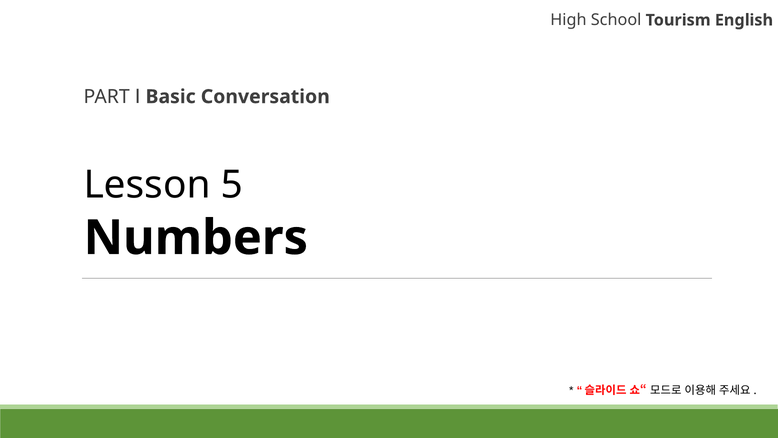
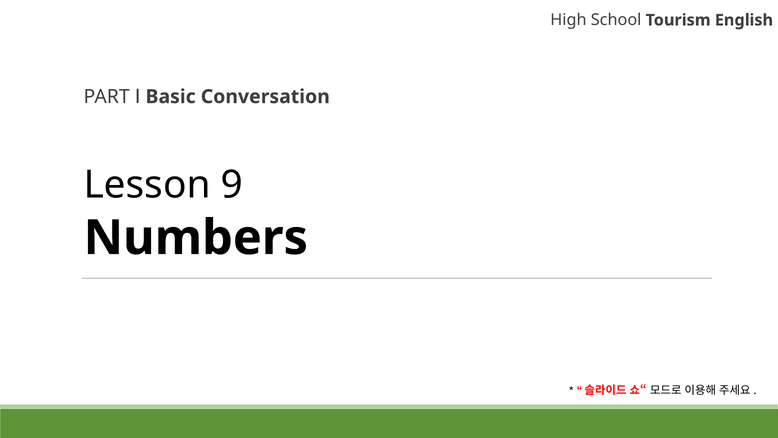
5: 5 -> 9
